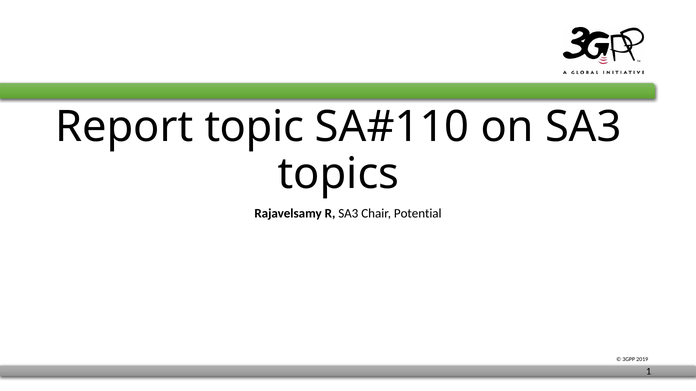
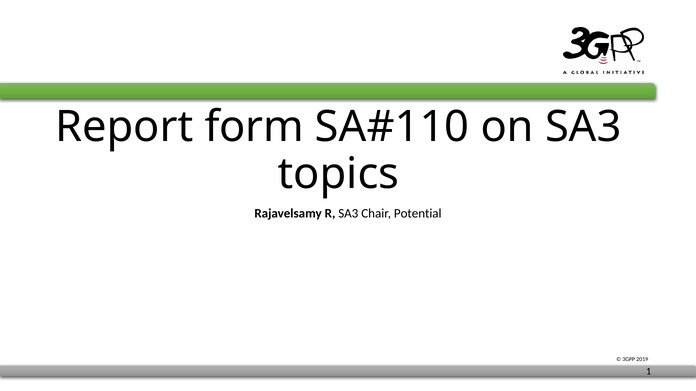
topic: topic -> form
